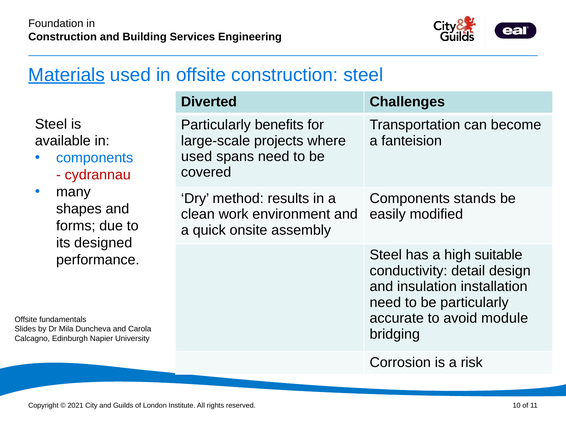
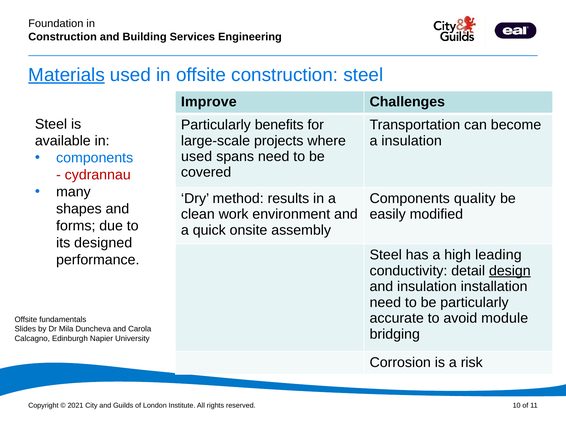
Diverted: Diverted -> Improve
a fanteision: fanteision -> insulation
stands: stands -> quality
suitable: suitable -> leading
design underline: none -> present
